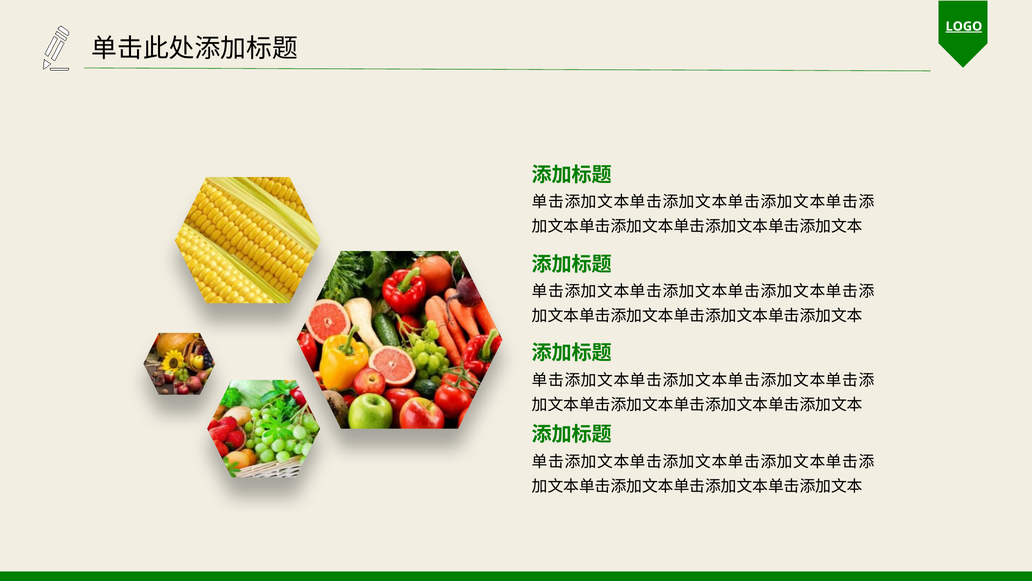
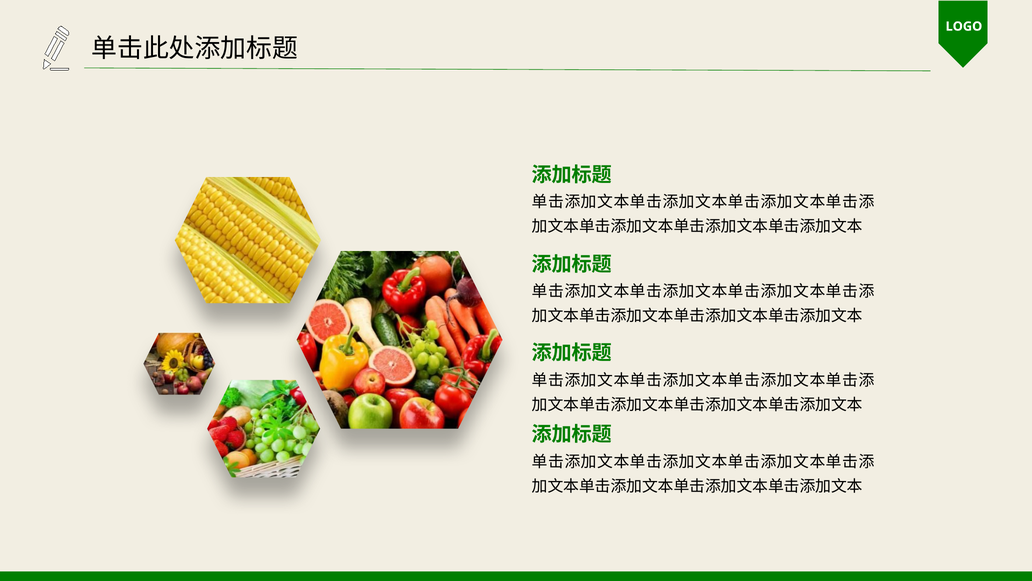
LOGO underline: present -> none
